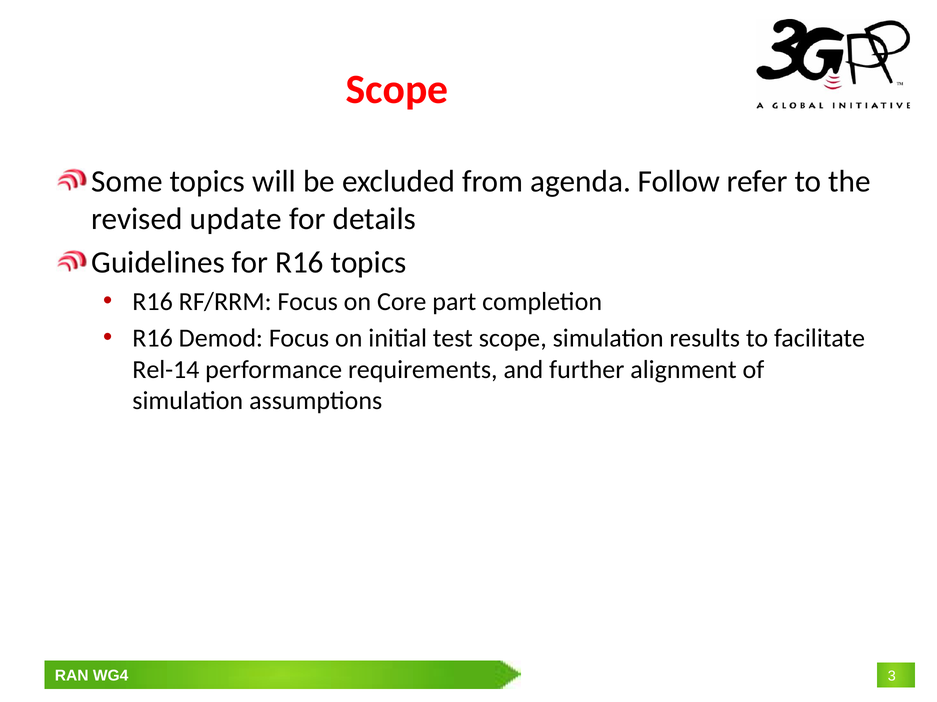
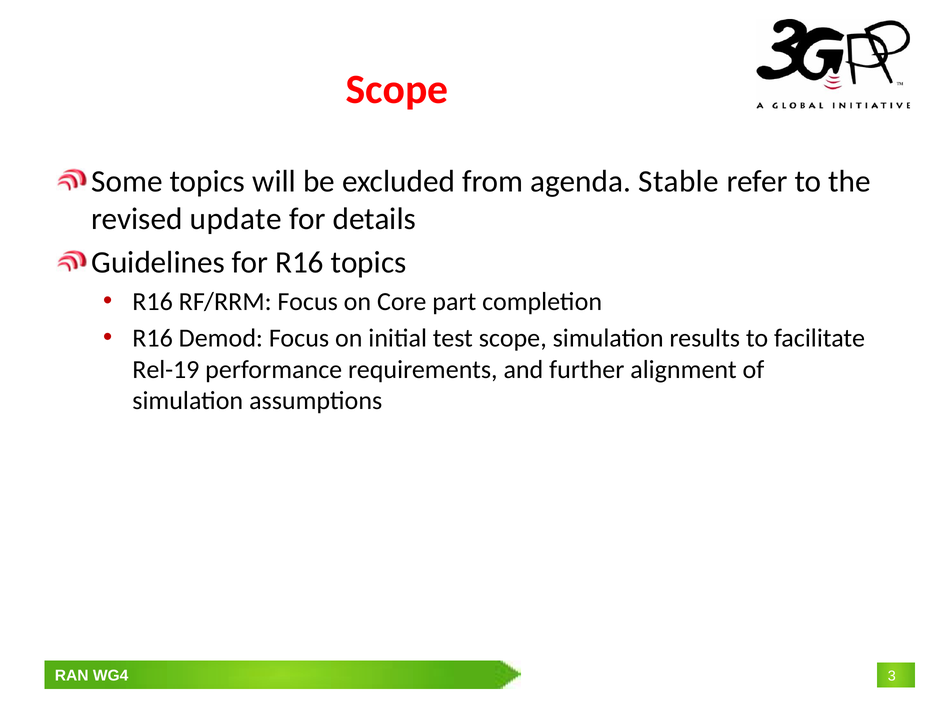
Follow: Follow -> Stable
Rel-14: Rel-14 -> Rel-19
